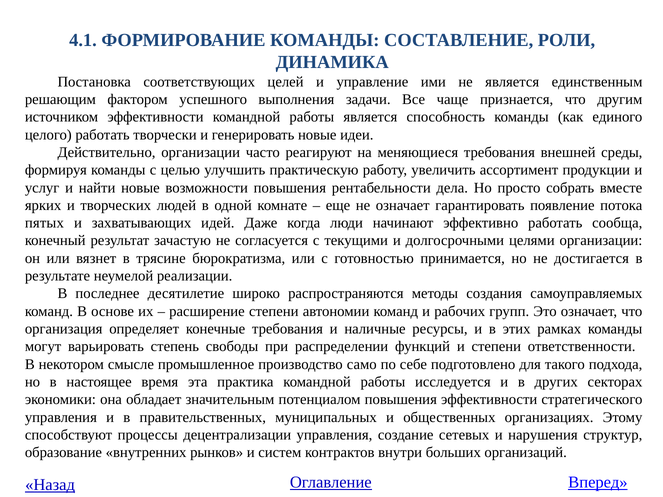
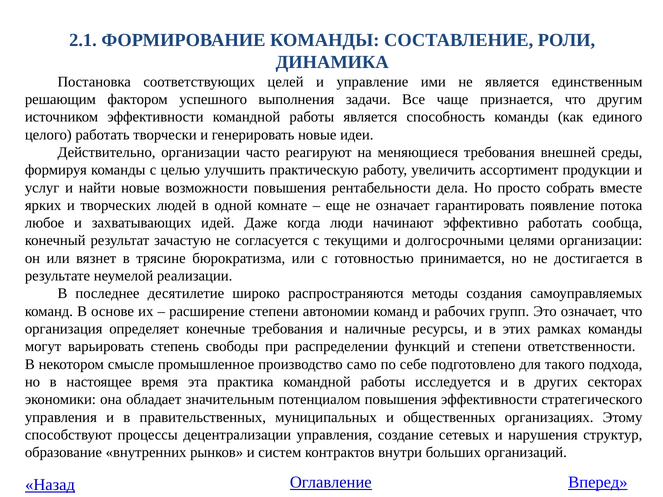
4.1: 4.1 -> 2.1
пятых: пятых -> любое
